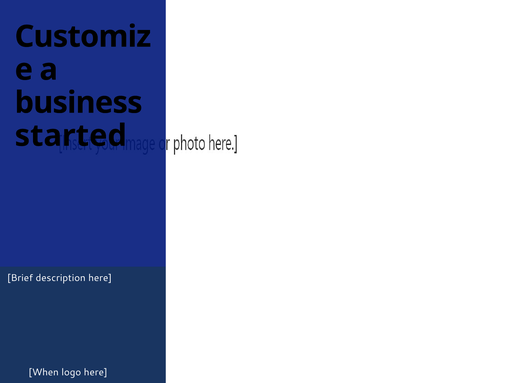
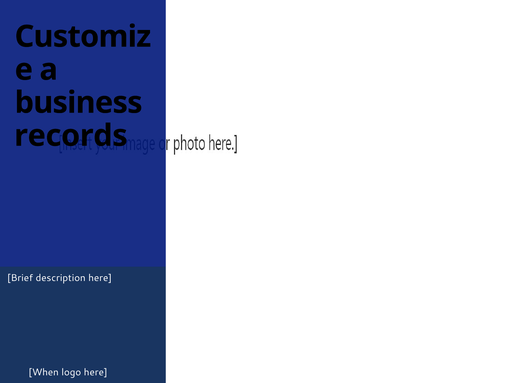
started: started -> records
